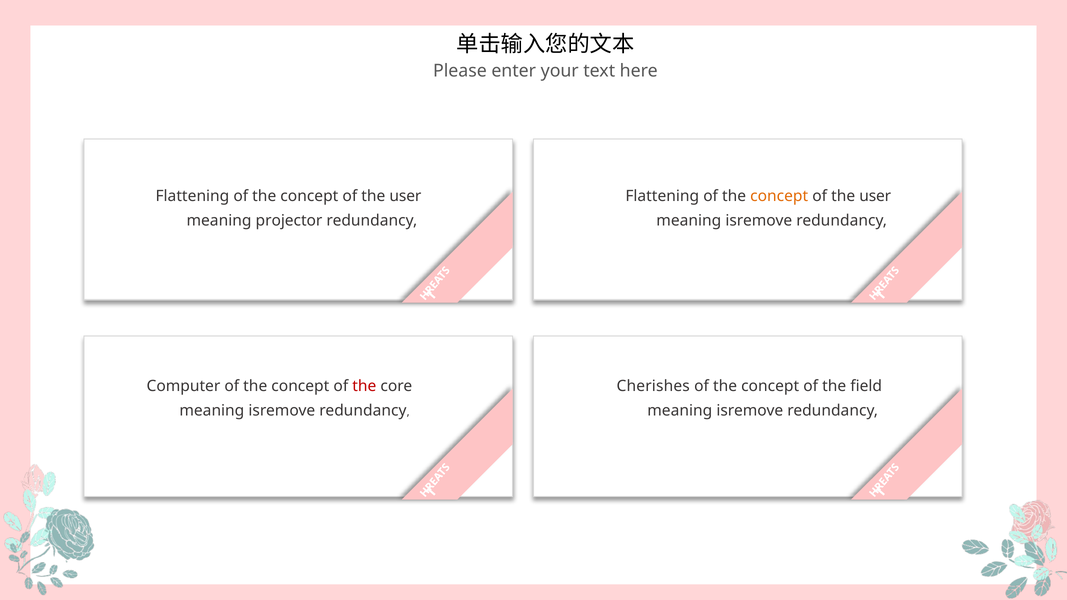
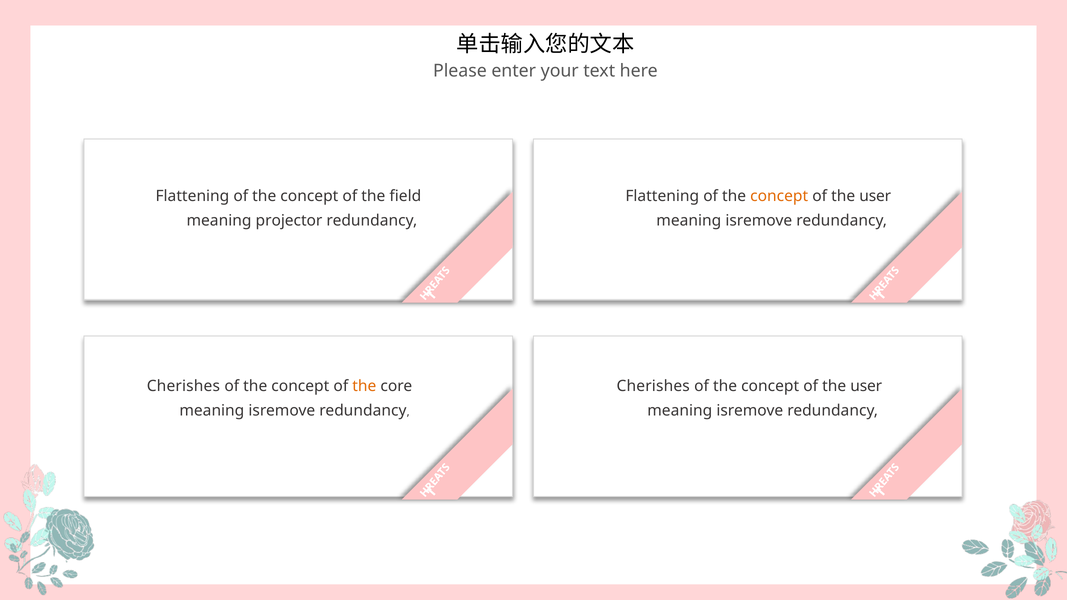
user at (405, 196): user -> field
Computer at (183, 386): Computer -> Cherishes
the at (364, 386) colour: red -> orange
field at (866, 386): field -> user
